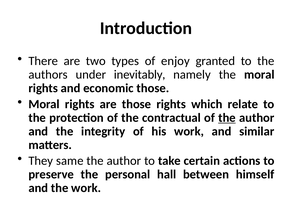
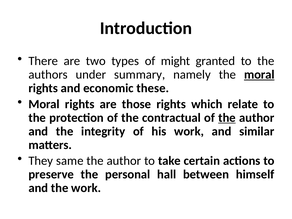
enjoy: enjoy -> might
inevitably: inevitably -> summary
moral at (259, 75) underline: none -> present
economic those: those -> these
